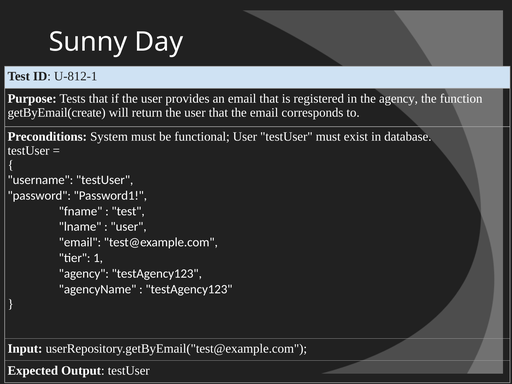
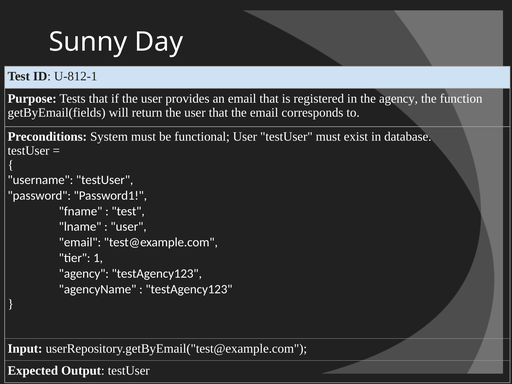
getByEmail(create: getByEmail(create -> getByEmail(fields
